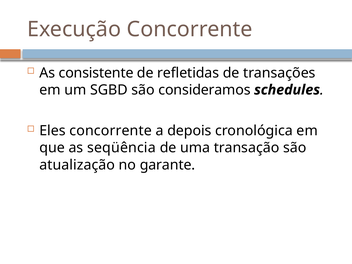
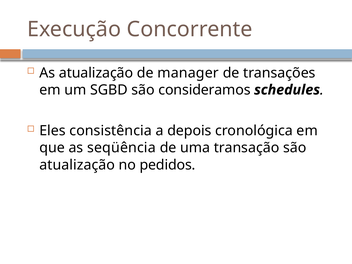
As consistente: consistente -> atualização
refletidas: refletidas -> manager
Eles concorrente: concorrente -> consistência
garante: garante -> pedidos
